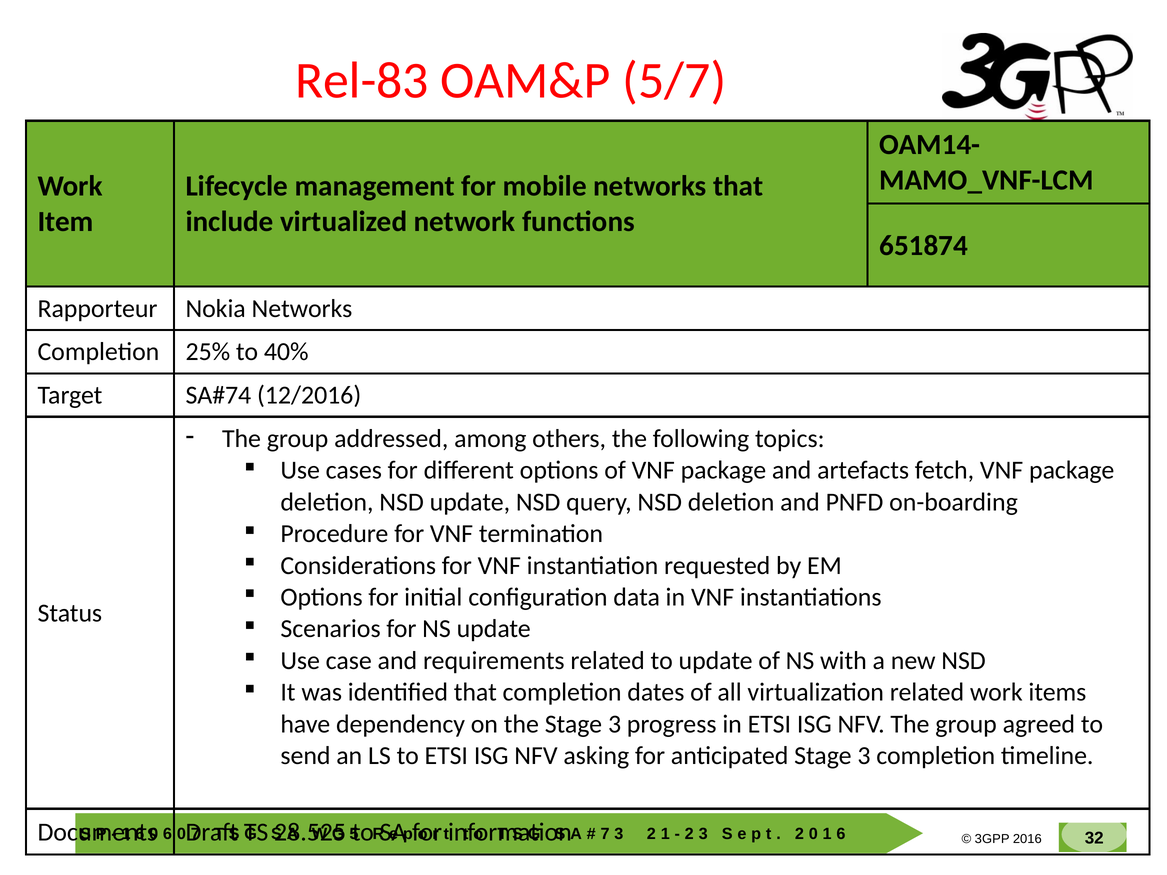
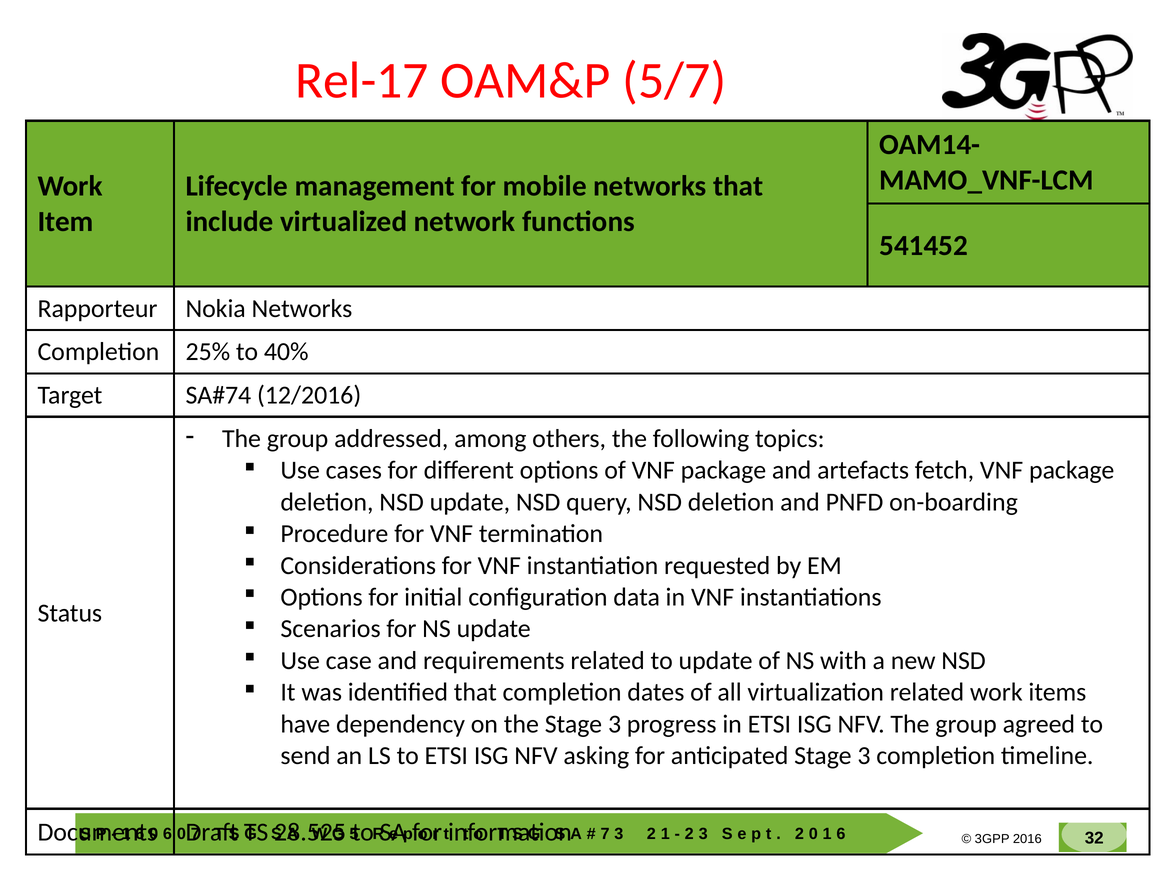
Rel-83: Rel-83 -> Rel-17
651874: 651874 -> 541452
